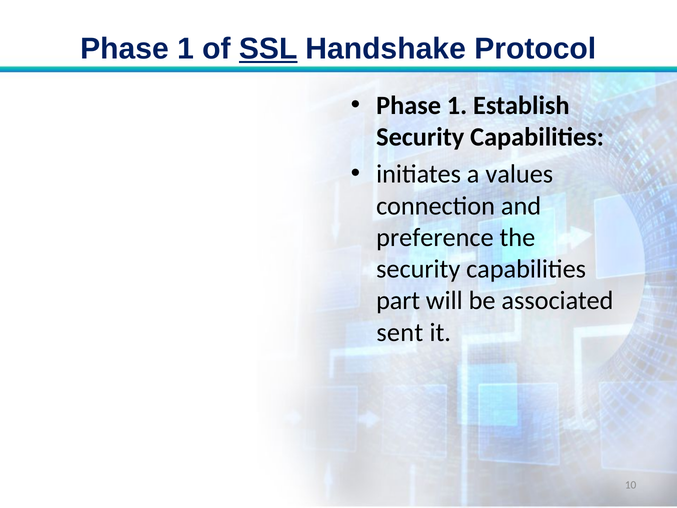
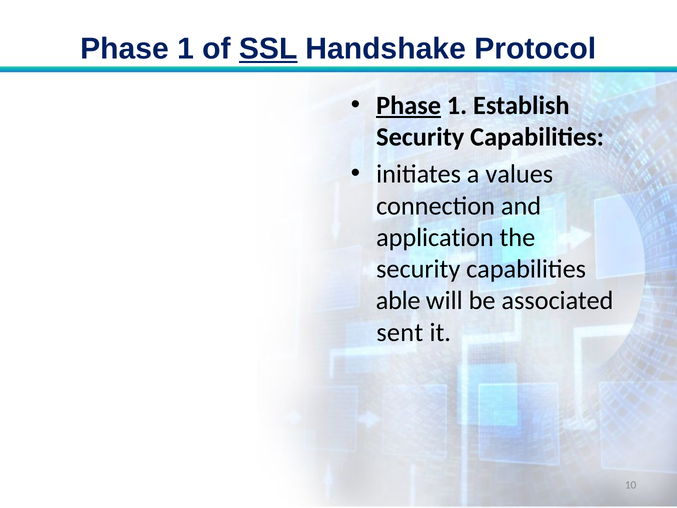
Phase at (409, 106) underline: none -> present
preference: preference -> application
part: part -> able
